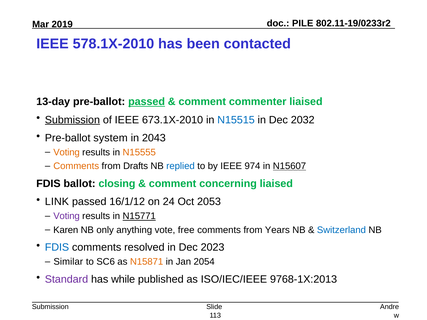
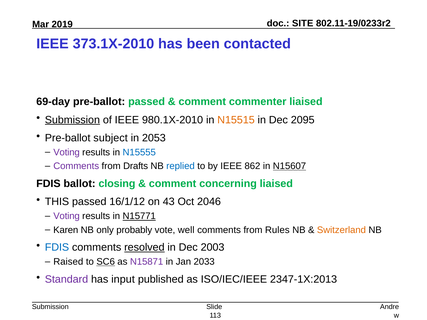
PILE: PILE -> SITE
578.1X-2010: 578.1X-2010 -> 373.1X-2010
13-day: 13-day -> 69-day
passed at (147, 102) underline: present -> none
673.1X-2010: 673.1X-2010 -> 980.1X-2010
N15515 colour: blue -> orange
2032: 2032 -> 2095
system: system -> subject
2043: 2043 -> 2053
Voting at (67, 153) colour: orange -> purple
N15555 colour: orange -> blue
Comments at (76, 166) colour: orange -> purple
974: 974 -> 862
LINK: LINK -> THIS
24: 24 -> 43
2053: 2053 -> 2046
anything: anything -> probably
free: free -> well
Years: Years -> Rules
Switzerland colour: blue -> orange
resolved underline: none -> present
2023: 2023 -> 2003
Similar: Similar -> Raised
SC6 underline: none -> present
N15871 colour: orange -> purple
2054: 2054 -> 2033
while: while -> input
9768-1X:2013: 9768-1X:2013 -> 2347-1X:2013
